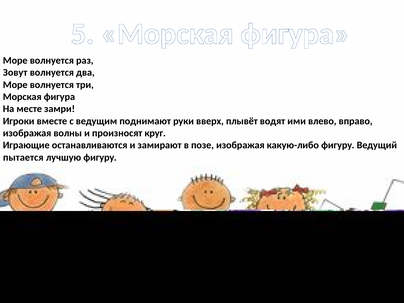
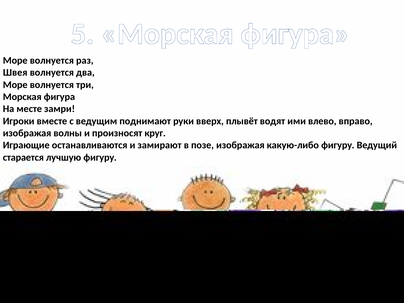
Зовут: Зовут -> Швея
пытается: пытается -> старается
